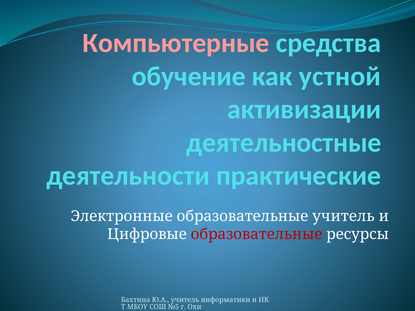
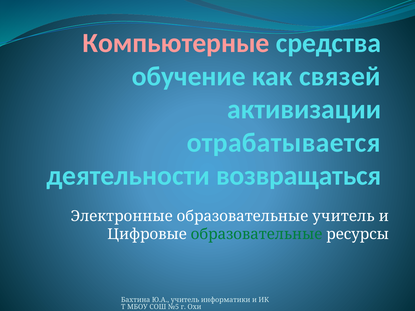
устной: устной -> связей
деятельностные: деятельностные -> отрабатывается
практические: практические -> возвращаться
образовательные at (257, 234) colour: red -> green
